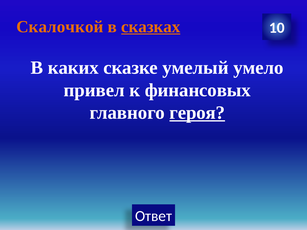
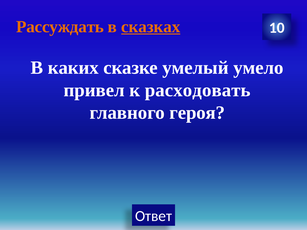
Скалочкой: Скалочкой -> Рассуждать
финансовых: финансовых -> расходовать
героя underline: present -> none
